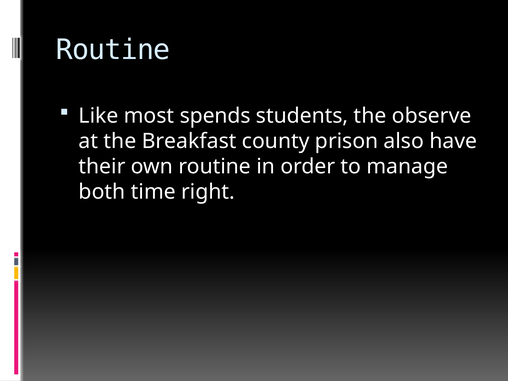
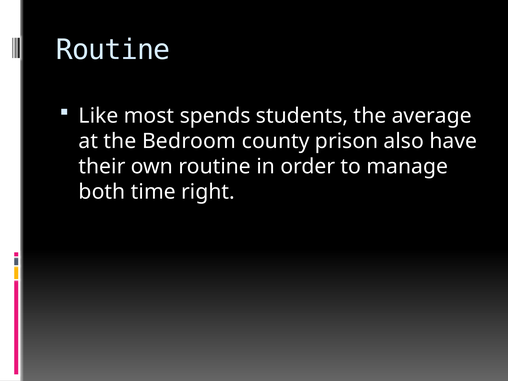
observe: observe -> average
Breakfast: Breakfast -> Bedroom
